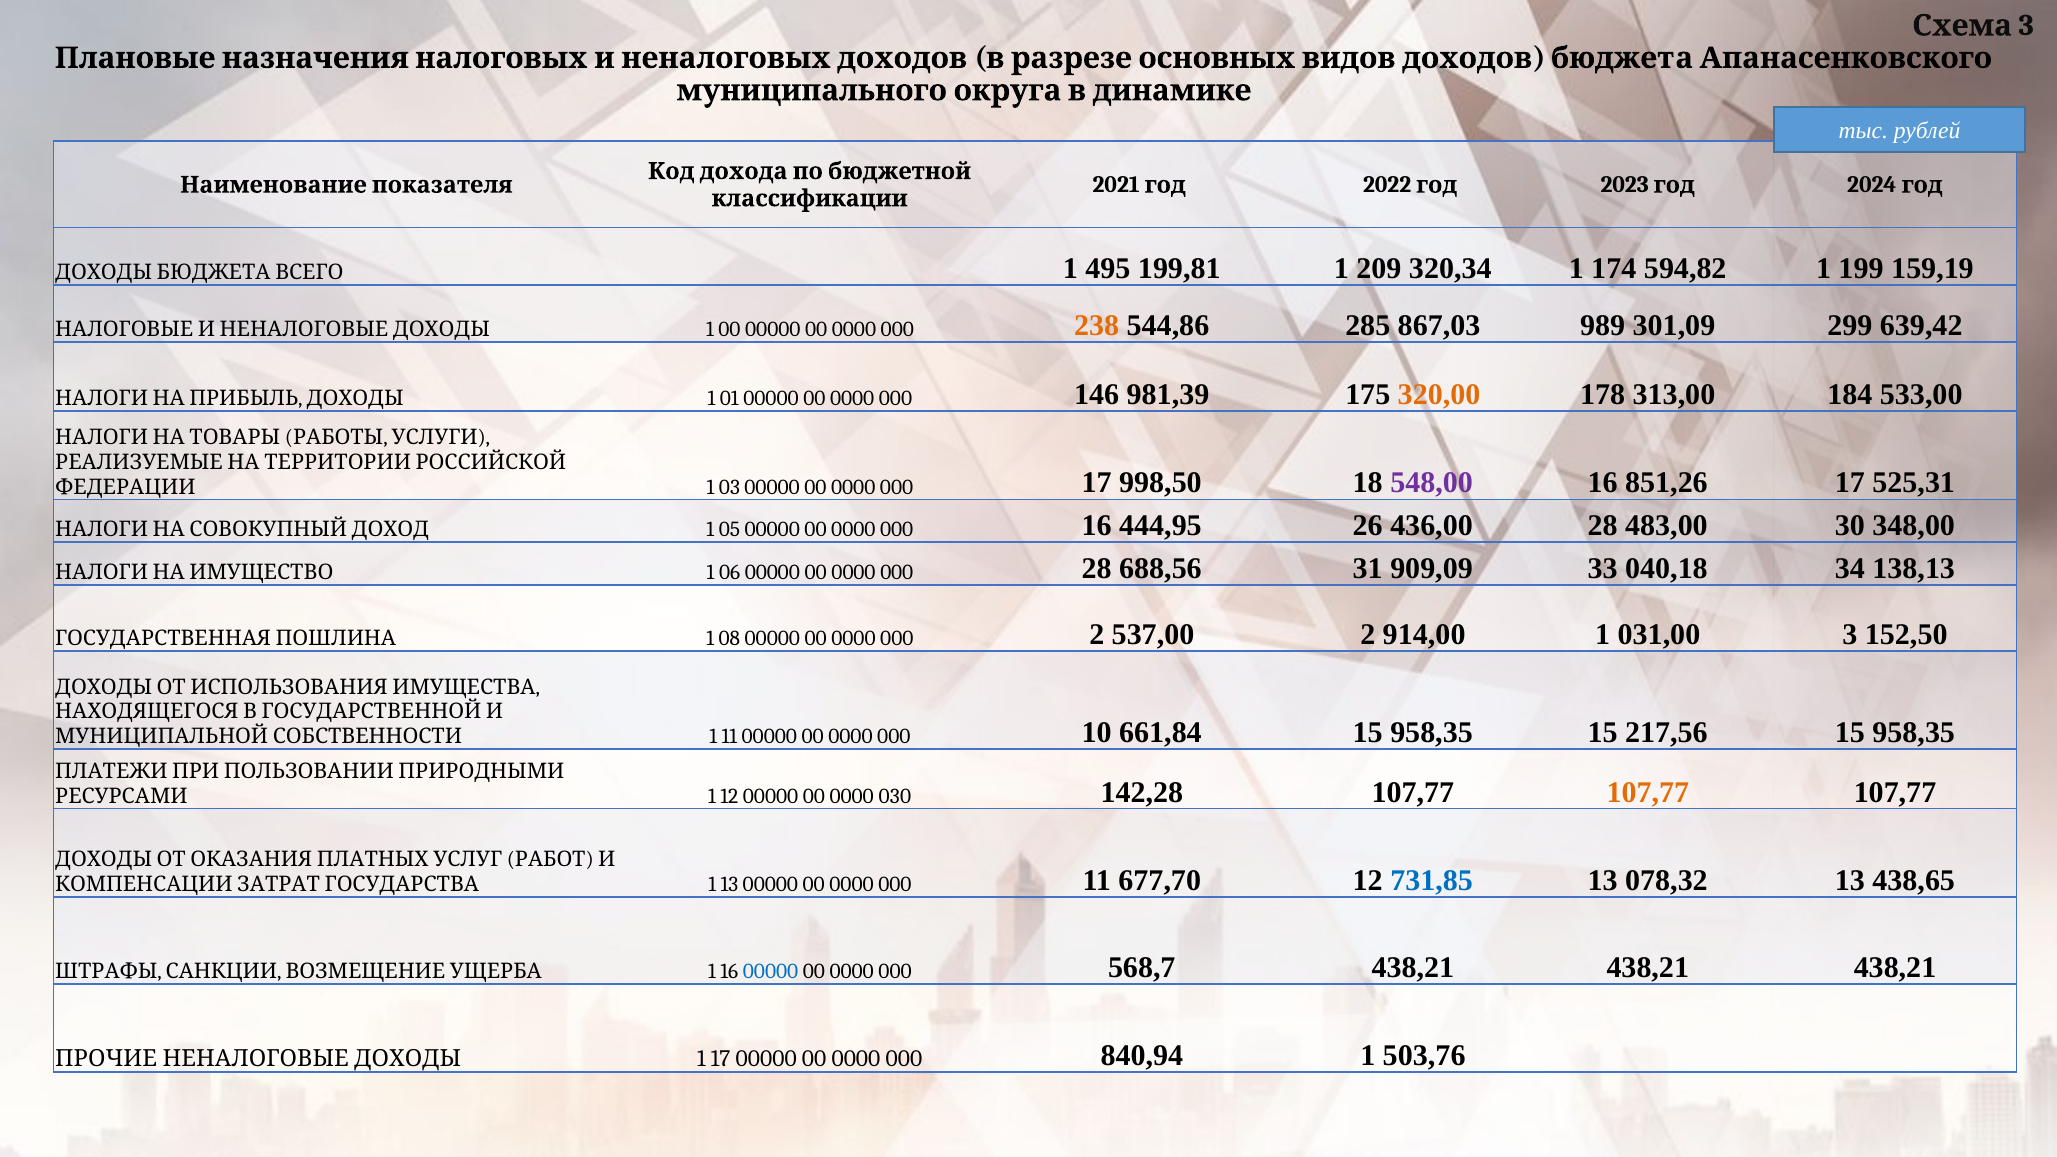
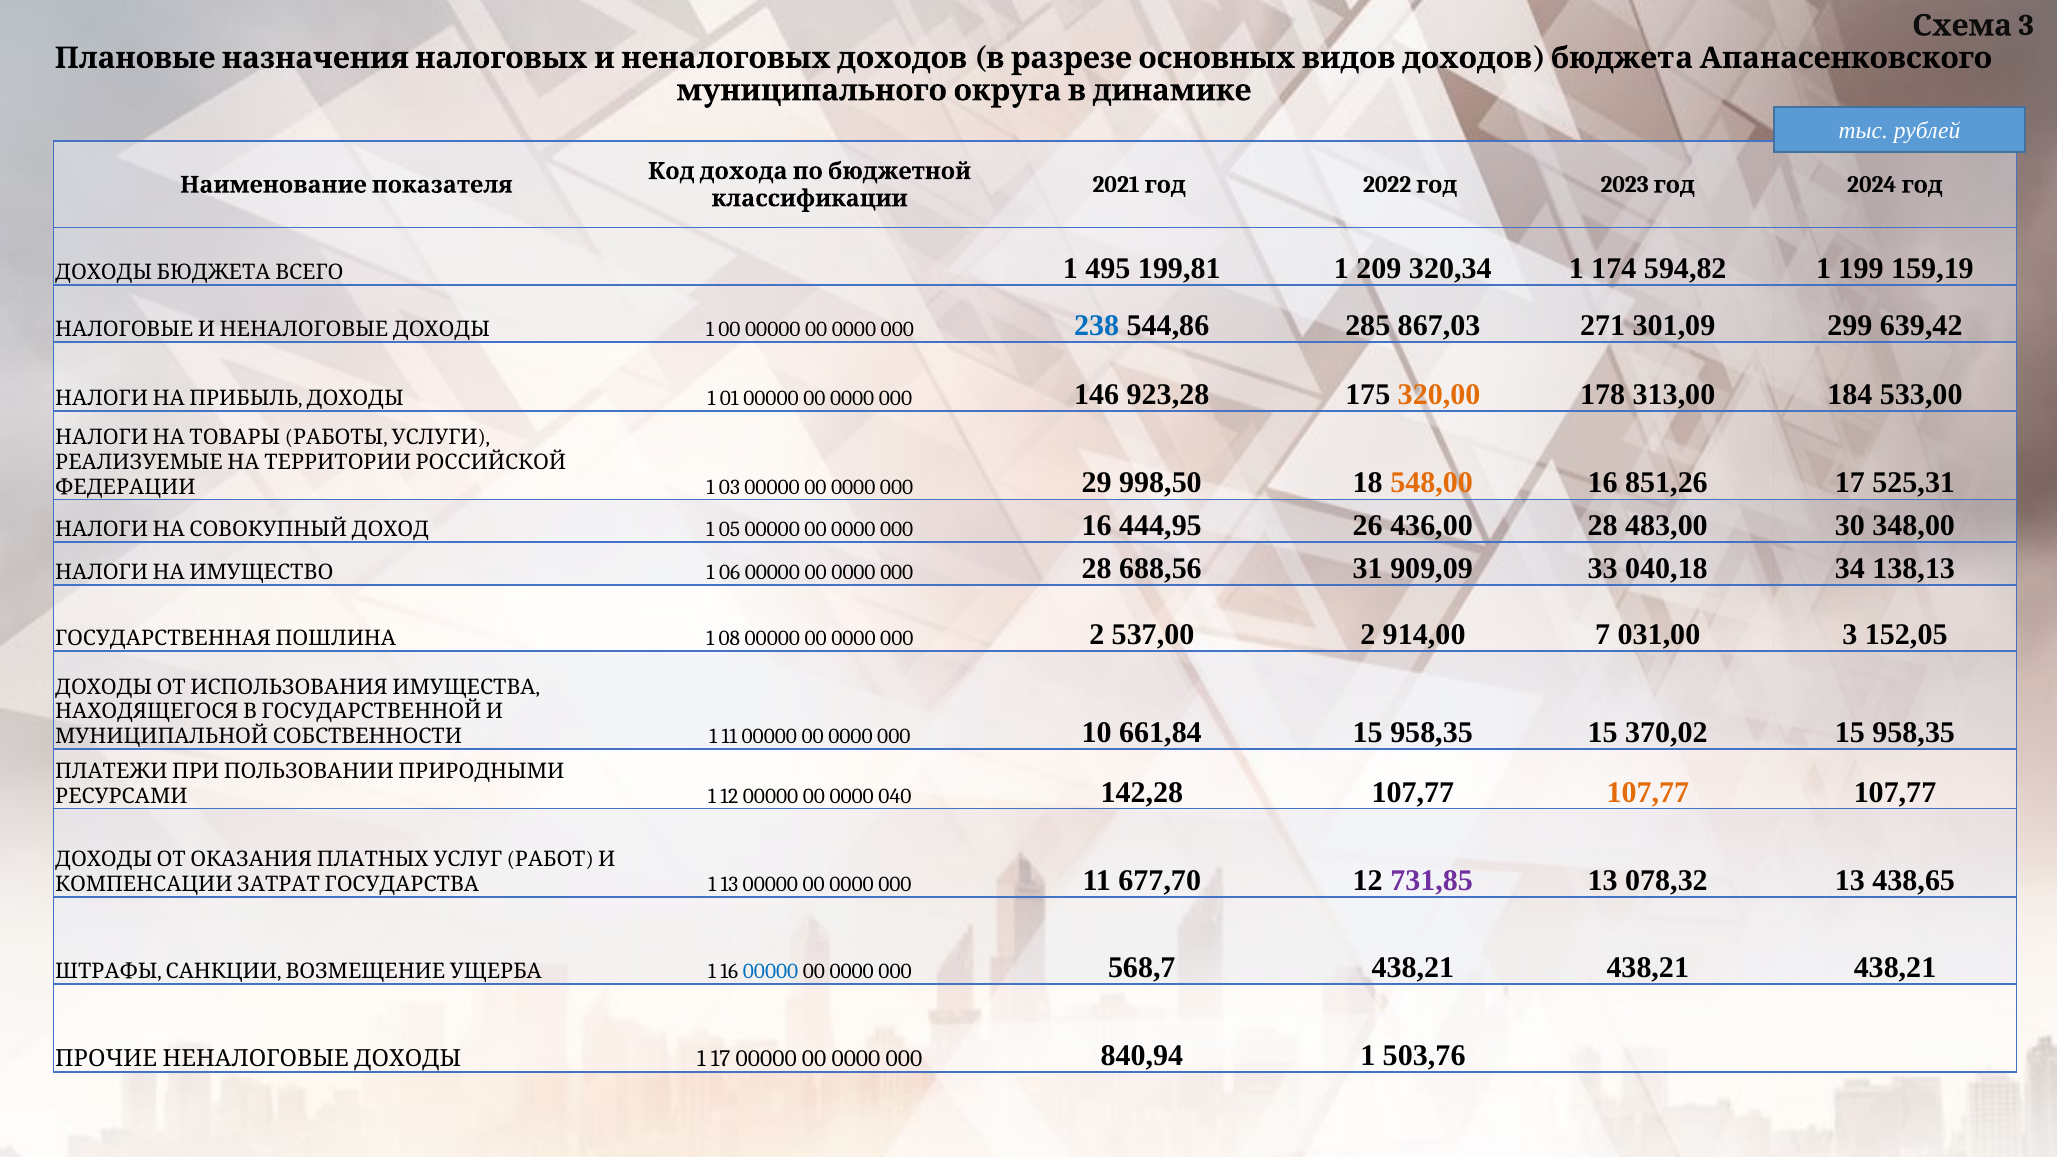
238 colour: orange -> blue
989: 989 -> 271
981,39: 981,39 -> 923,28
000 17: 17 -> 29
548,00 colour: purple -> orange
914,00 1: 1 -> 7
152,50: 152,50 -> 152,05
217,56: 217,56 -> 370,02
030: 030 -> 040
731,85 colour: blue -> purple
